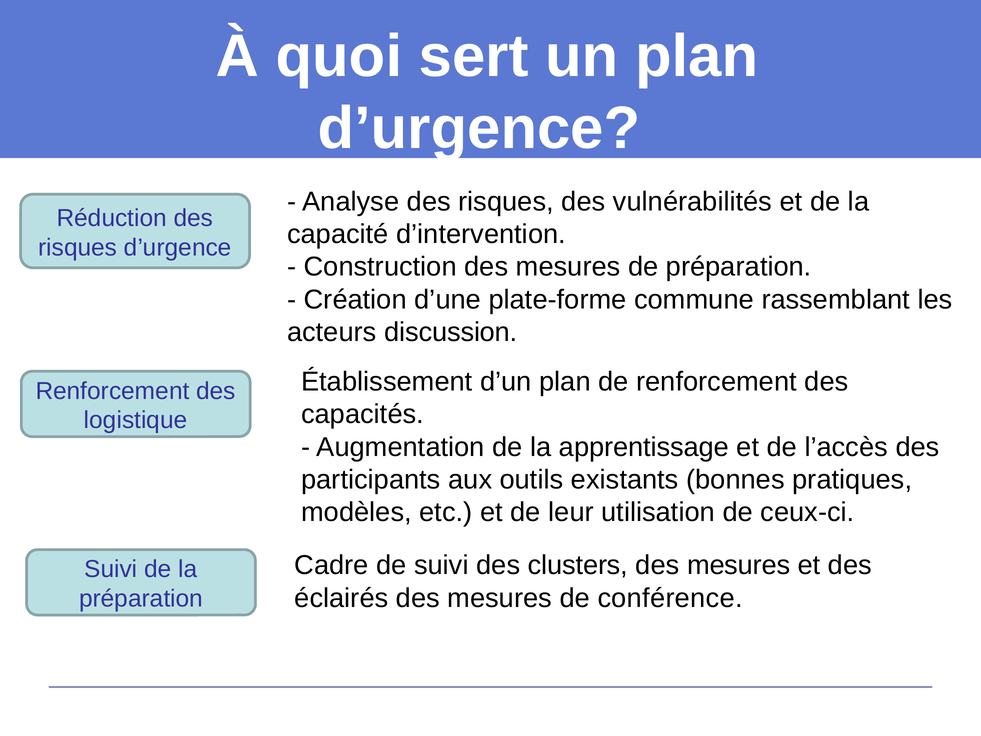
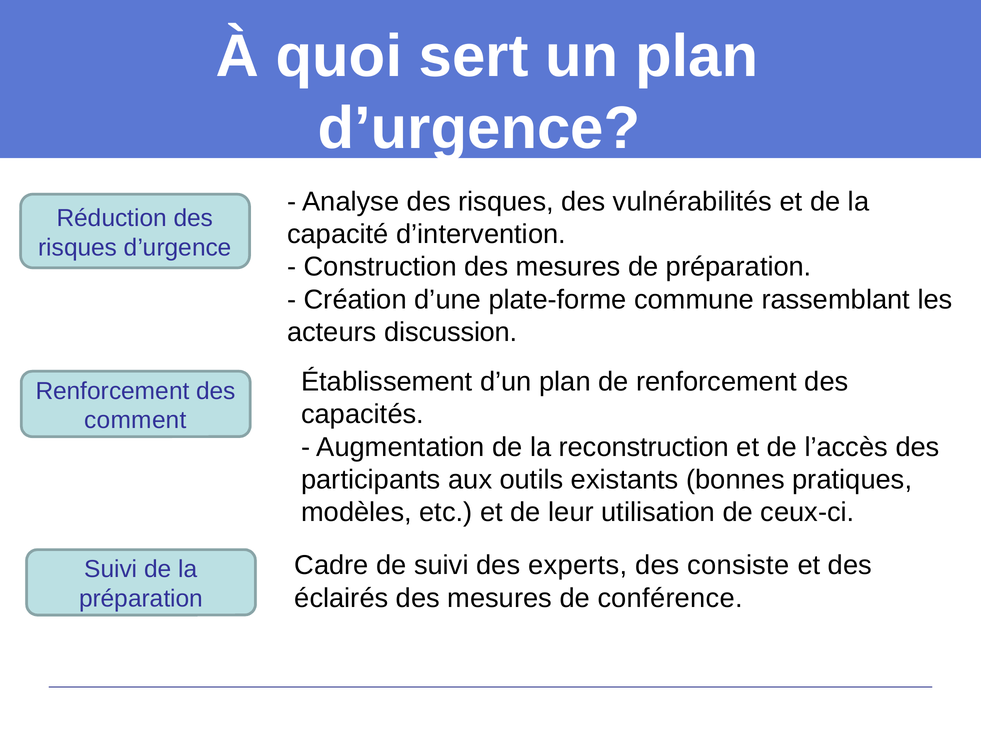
logistique: logistique -> comment
apprentissage: apprentissage -> reconstruction
clusters: clusters -> experts
mesures at (739, 565): mesures -> consiste
